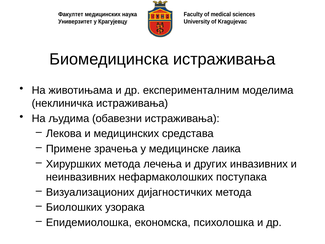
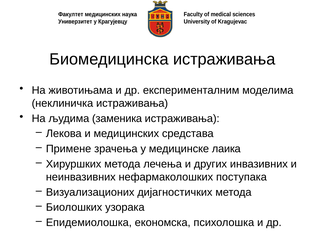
обавезни: обавезни -> заменика
